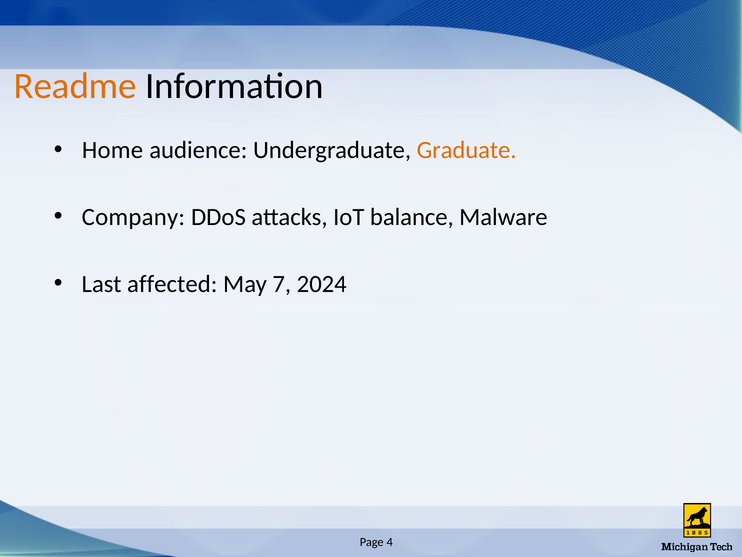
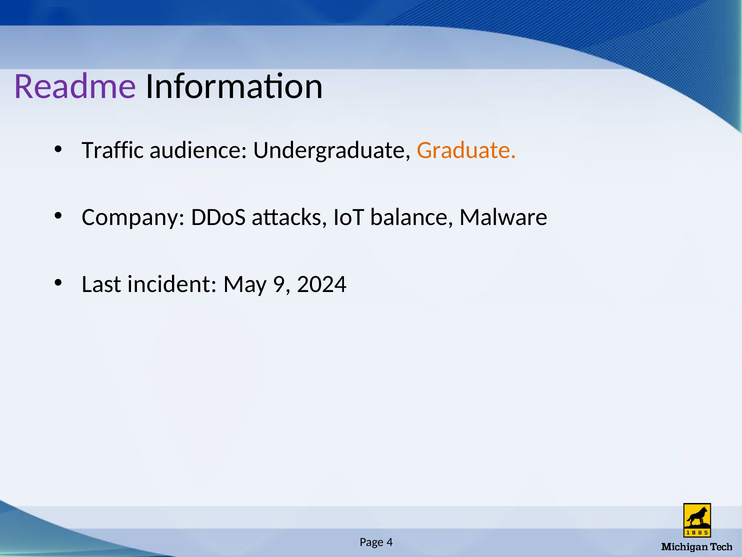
Readme colour: orange -> purple
Home: Home -> Traffic
affected: affected -> incident
7: 7 -> 9
